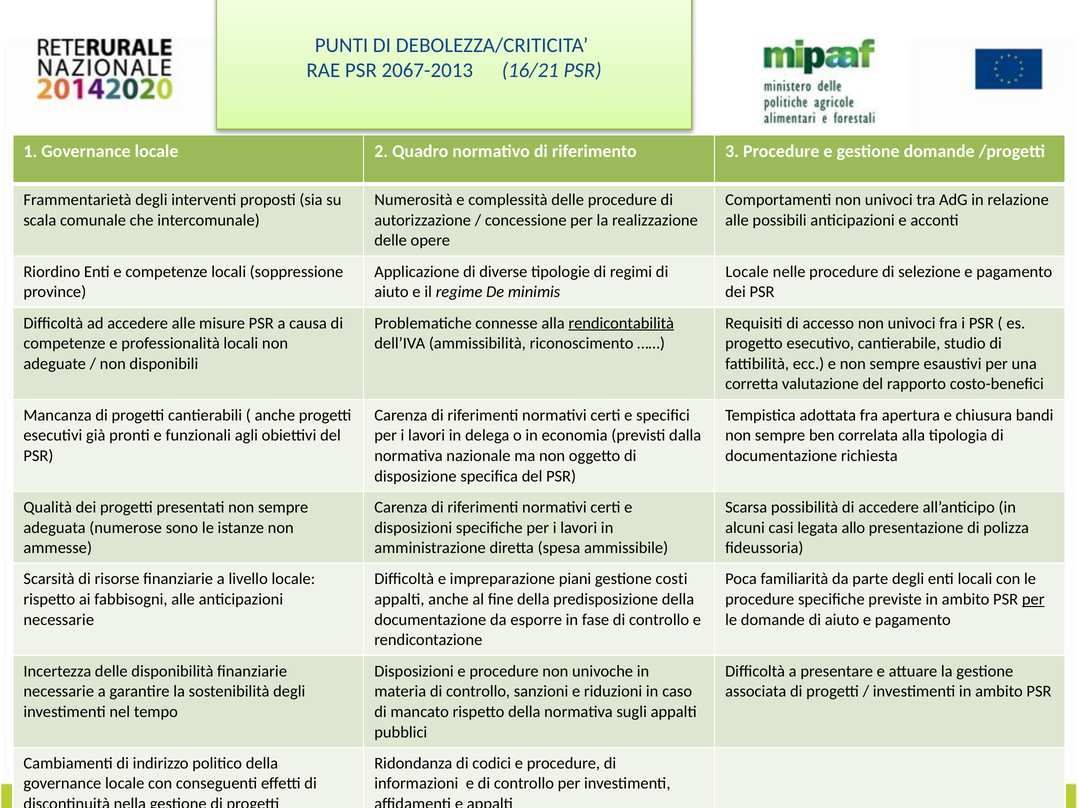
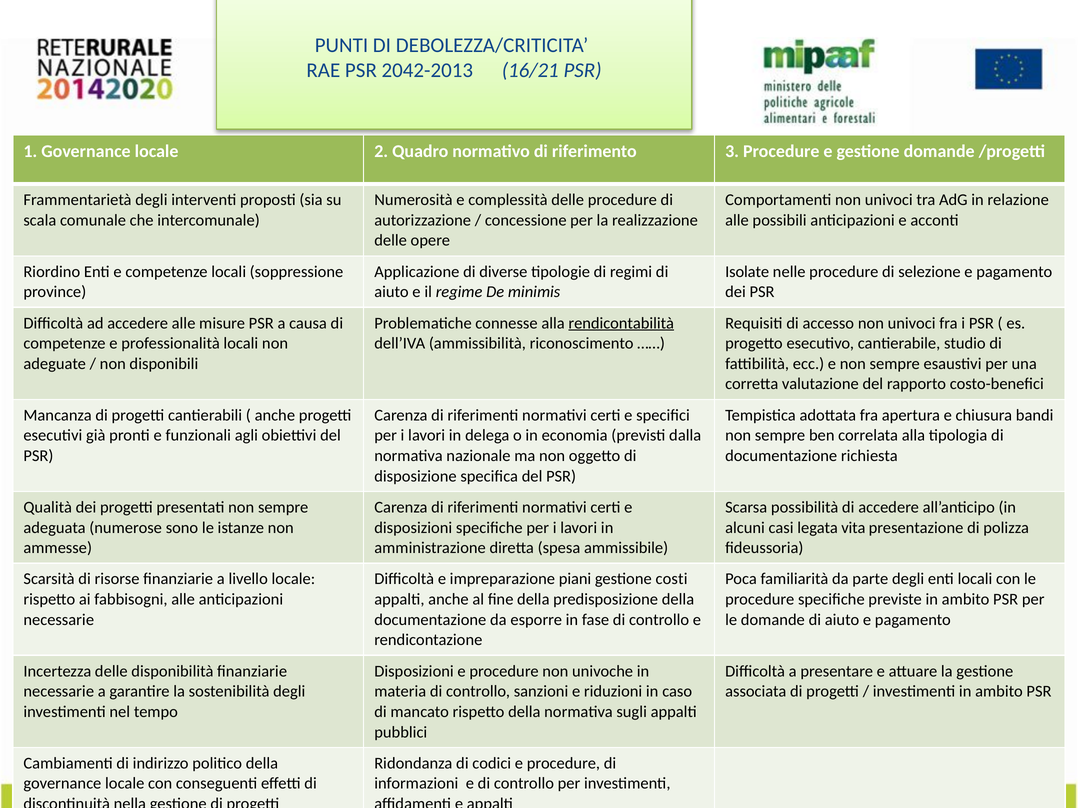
2067-2013: 2067-2013 -> 2042-2013
Locale at (747, 272): Locale -> Isolate
allo: allo -> vita
per at (1033, 600) underline: present -> none
